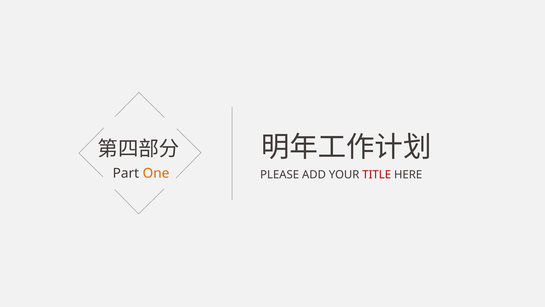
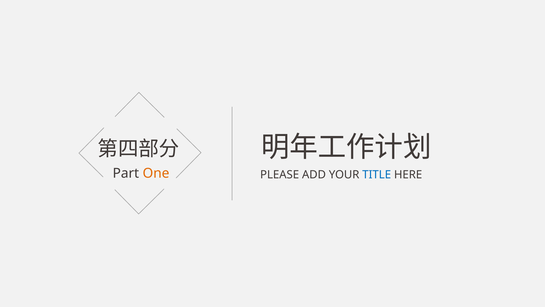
TITLE colour: red -> blue
